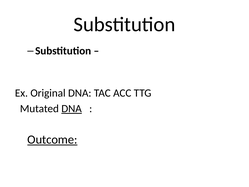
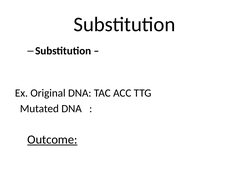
DNA at (72, 108) underline: present -> none
